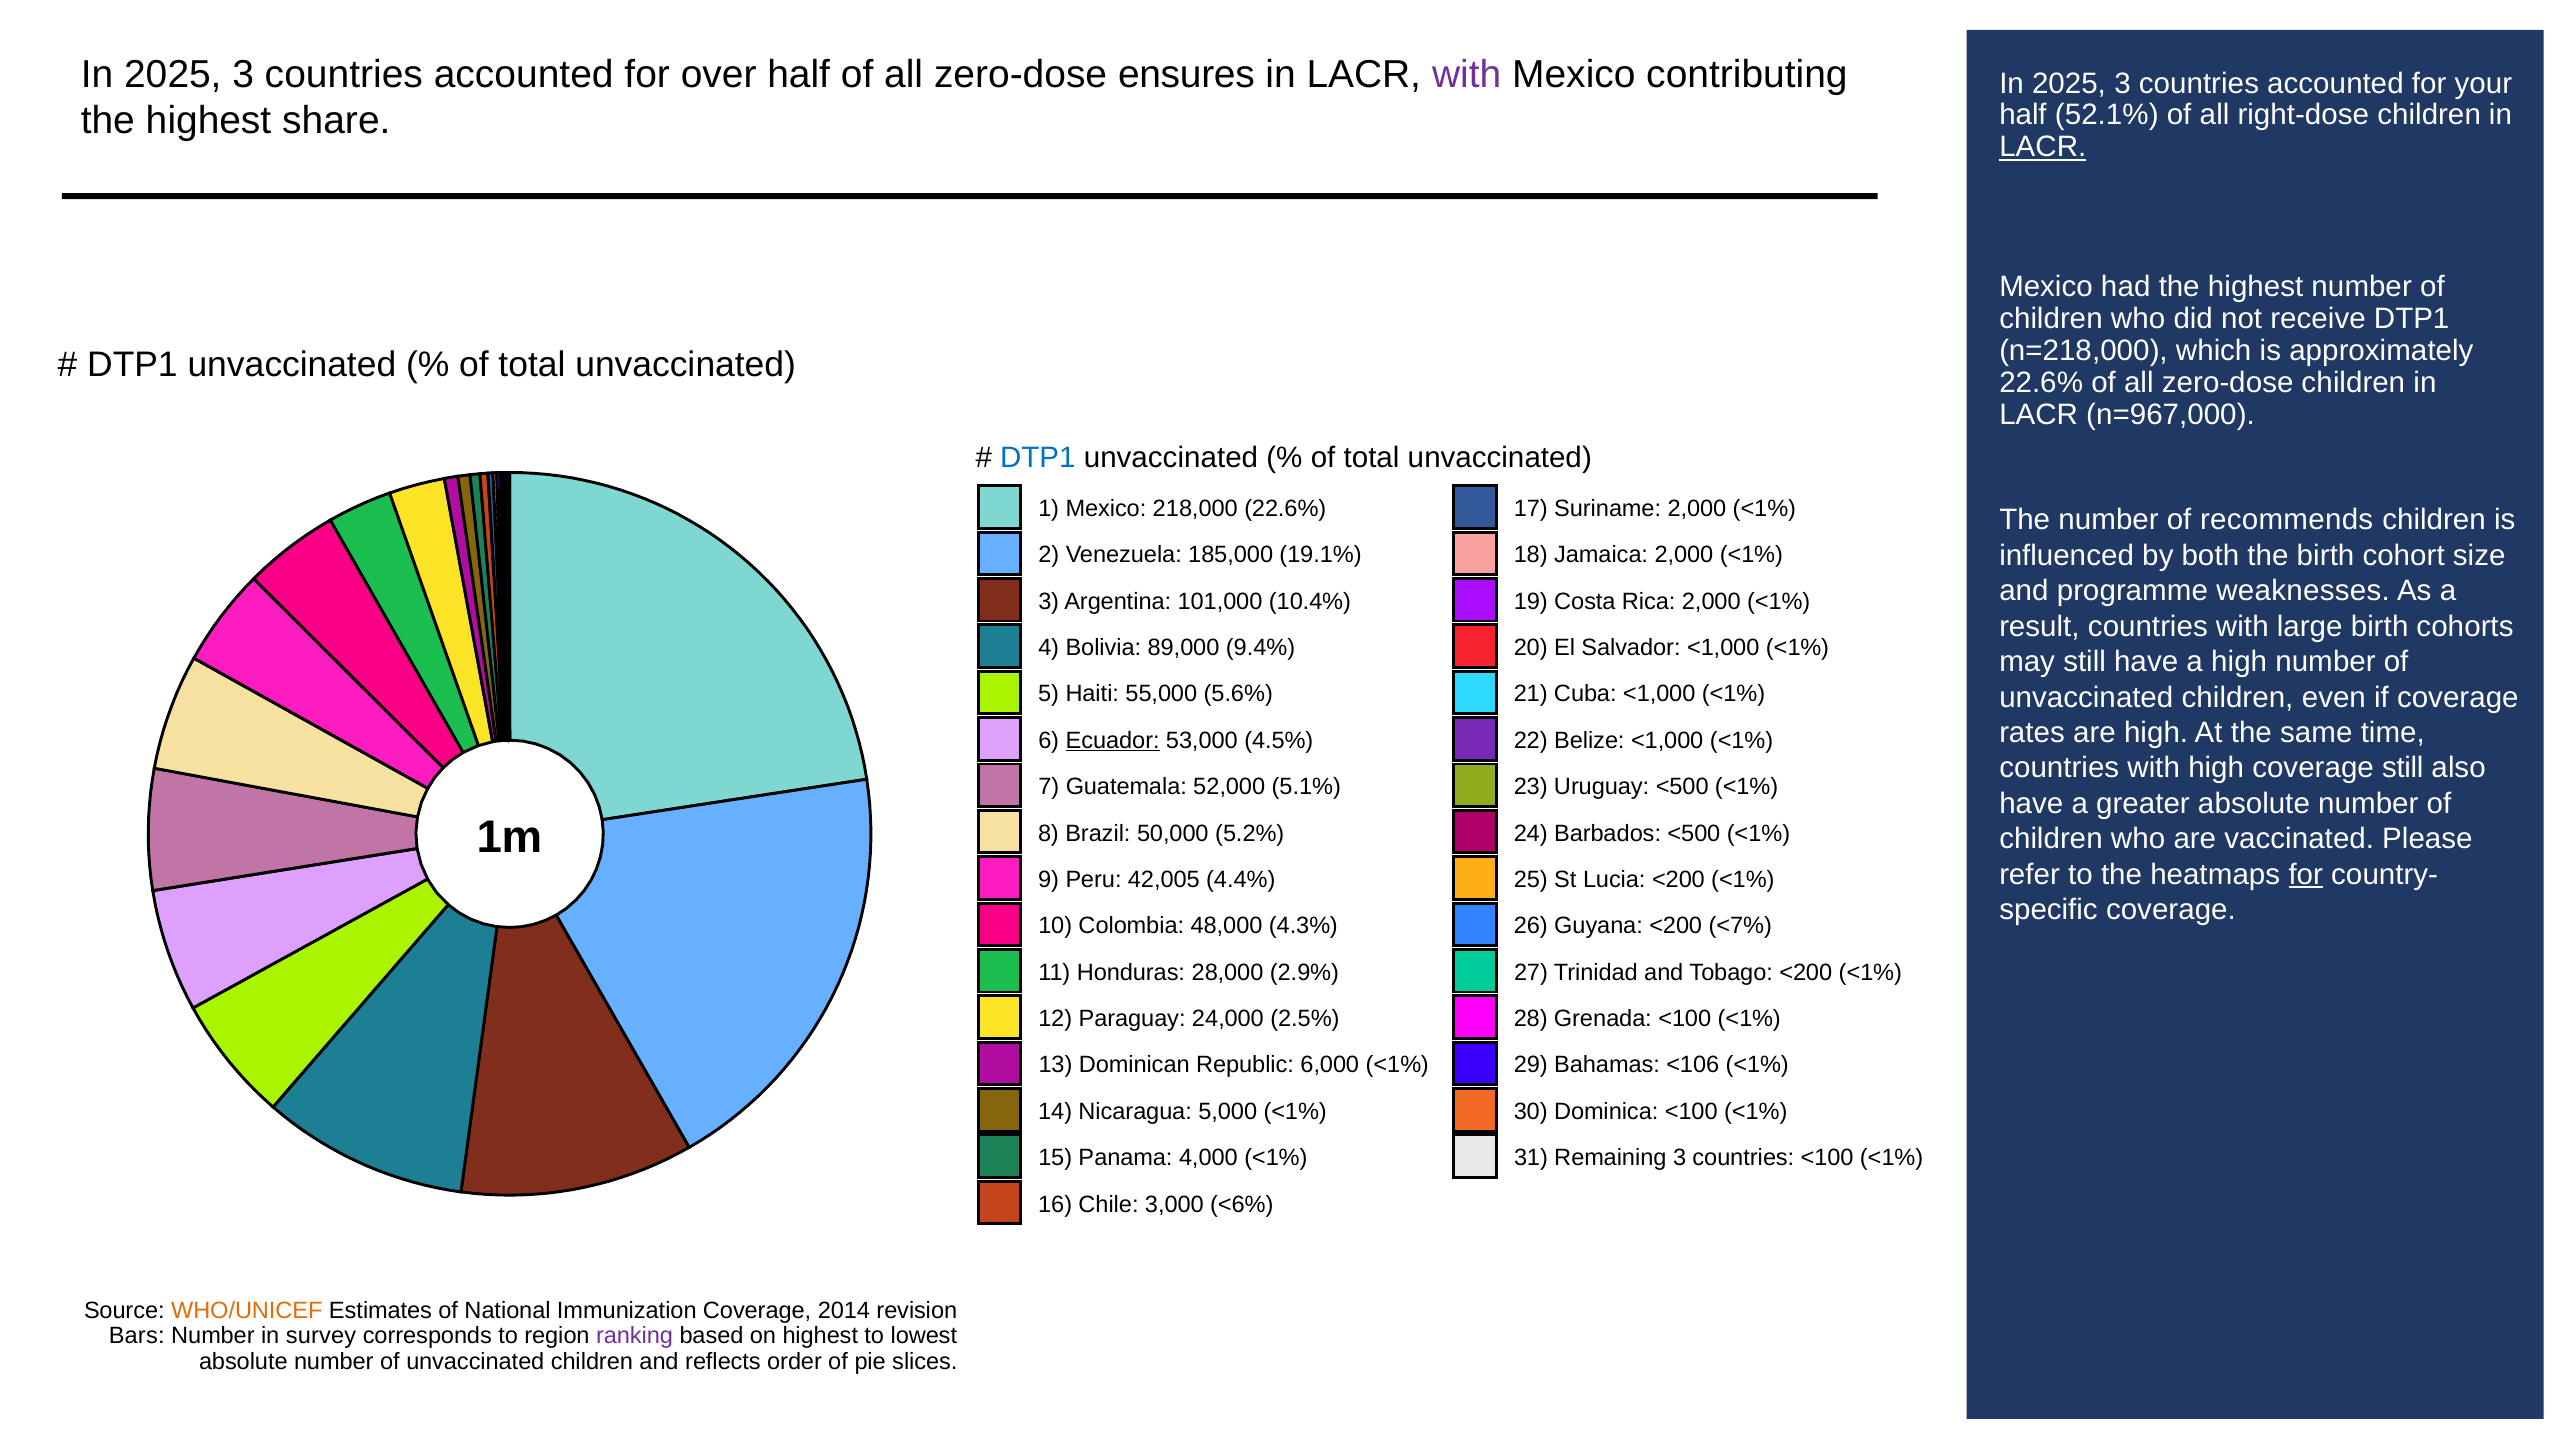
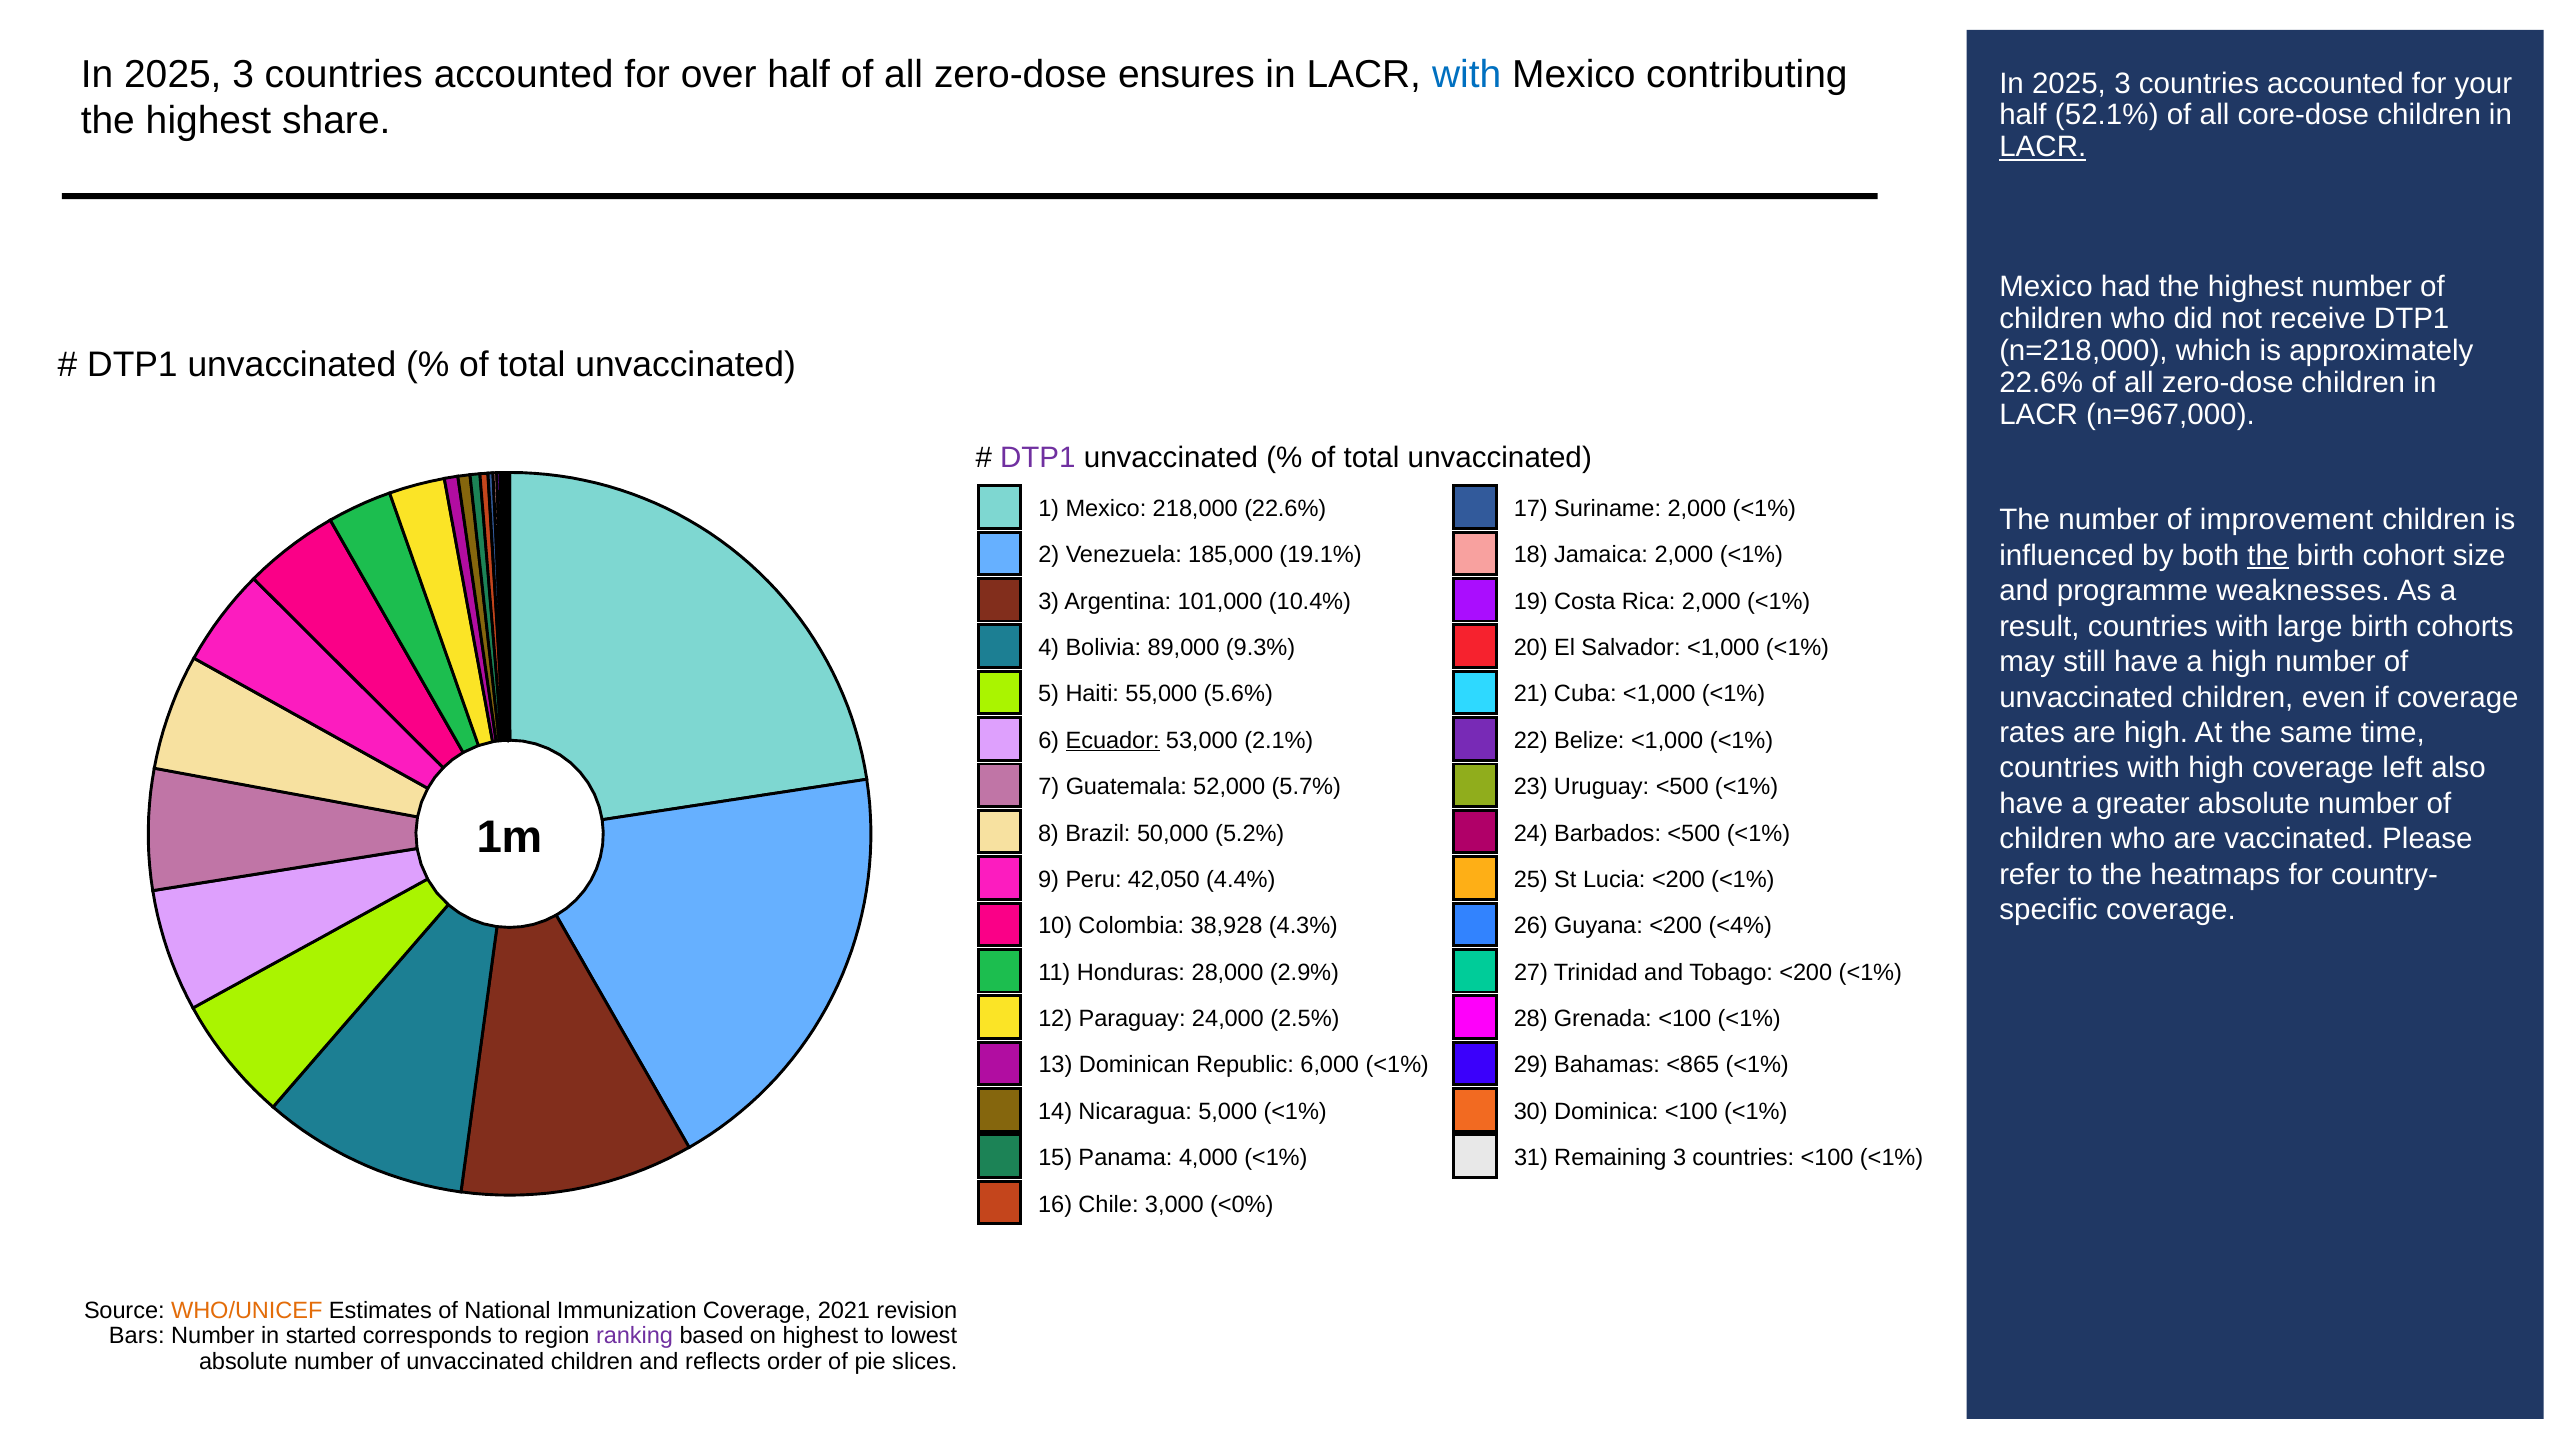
with at (1467, 74) colour: purple -> blue
right-dose: right-dose -> core-dose
DTP1 at (1038, 458) colour: blue -> purple
recommends: recommends -> improvement
the at (2268, 555) underline: none -> present
9.4%: 9.4% -> 9.3%
4.5%: 4.5% -> 2.1%
coverage still: still -> left
5.1%: 5.1% -> 5.7%
for at (2306, 874) underline: present -> none
42,005: 42,005 -> 42,050
48,000: 48,000 -> 38,928
<7%: <7% -> <4%
<106: <106 -> <865
<6%: <6% -> <0%
2014: 2014 -> 2021
survey: survey -> started
